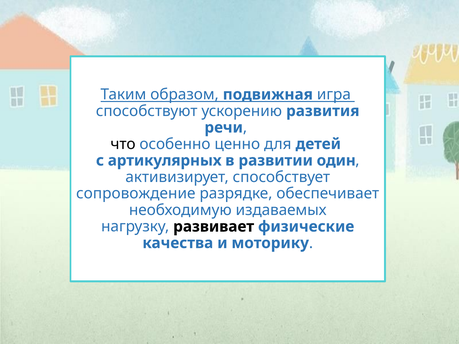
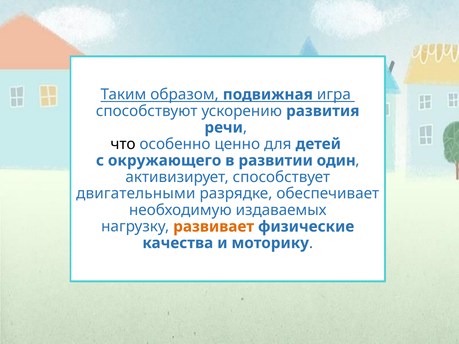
артикулярных: артикулярных -> окружающего
сопровождение: сопровождение -> двигательными
развивает colour: black -> orange
